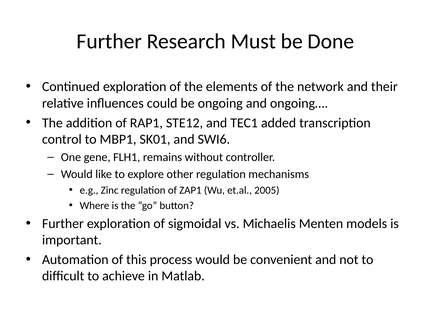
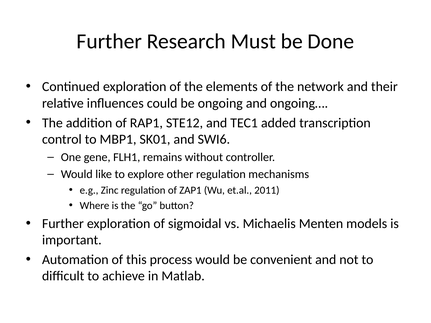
2005: 2005 -> 2011
